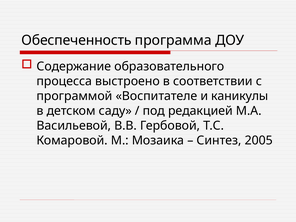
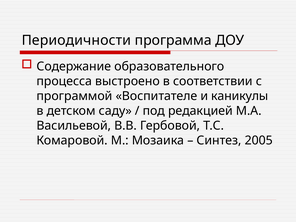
Обеспеченность: Обеспеченность -> Периодичности
